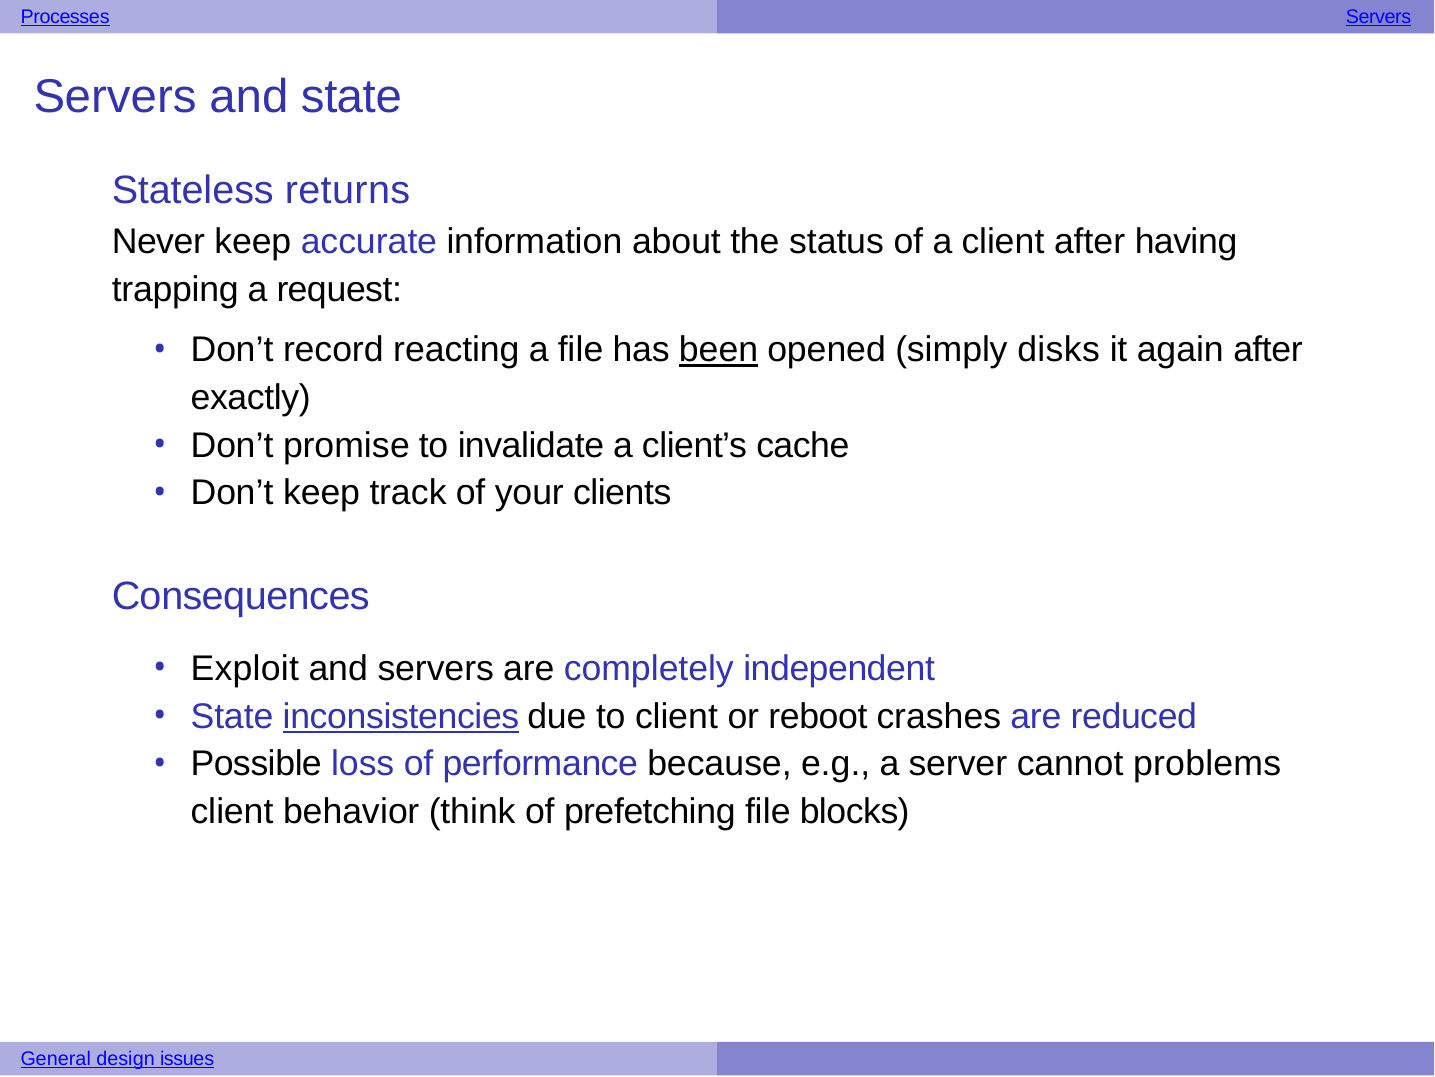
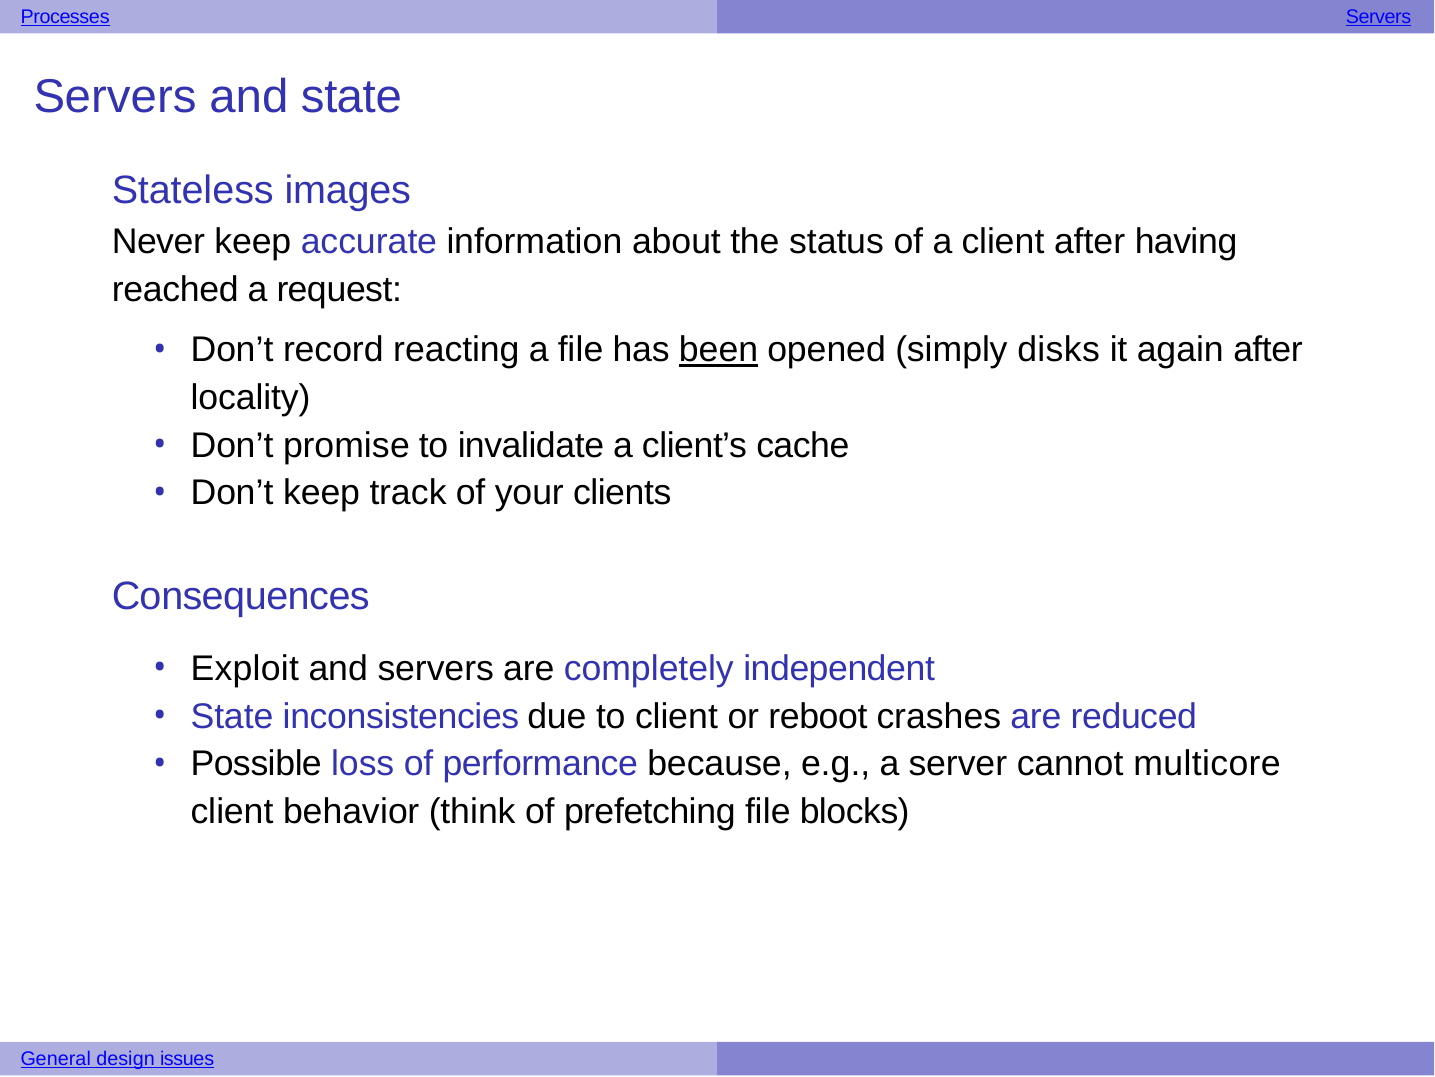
returns: returns -> images
trapping: trapping -> reached
exactly: exactly -> locality
inconsistencies underline: present -> none
problems: problems -> multicore
